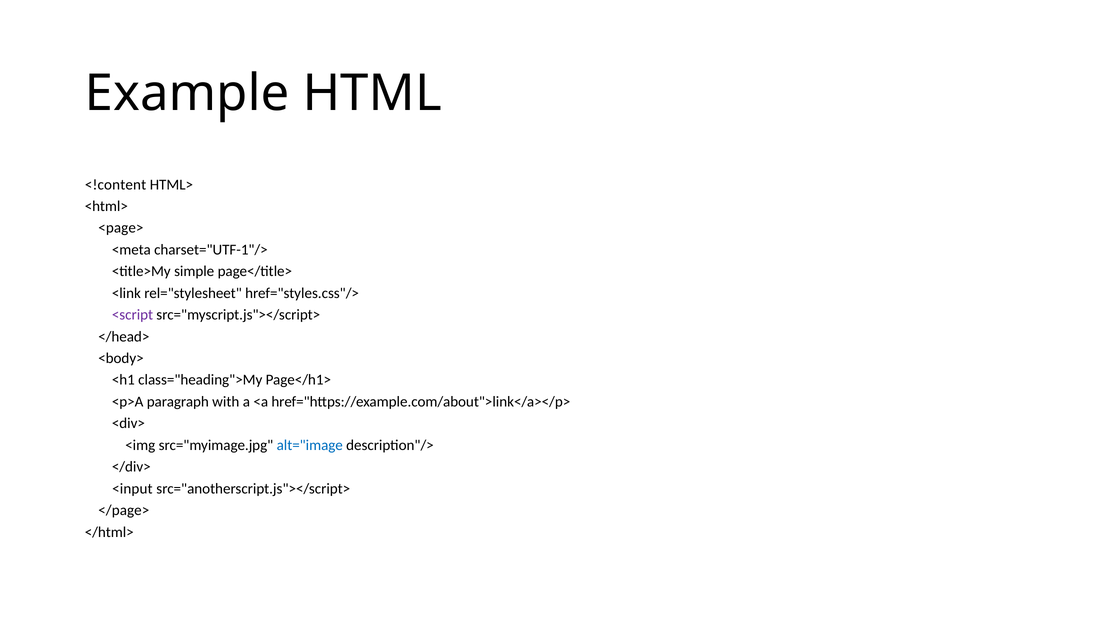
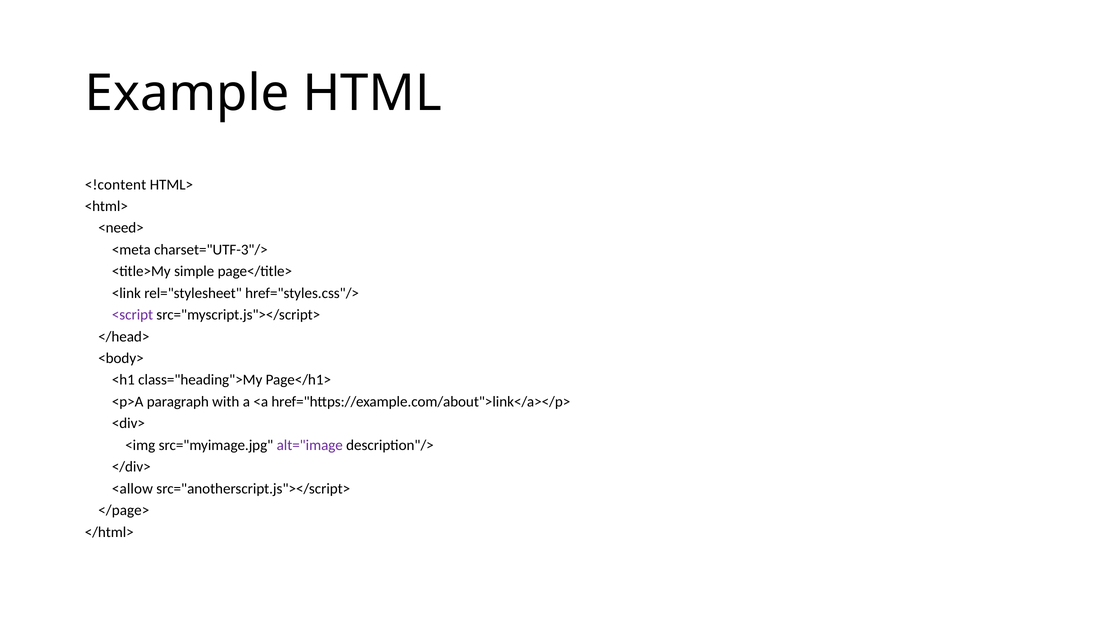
<page>: <page> -> <need>
charset="UTF-1"/>: charset="UTF-1"/> -> charset="UTF-3"/>
alt="image colour: blue -> purple
<input: <input -> <allow
